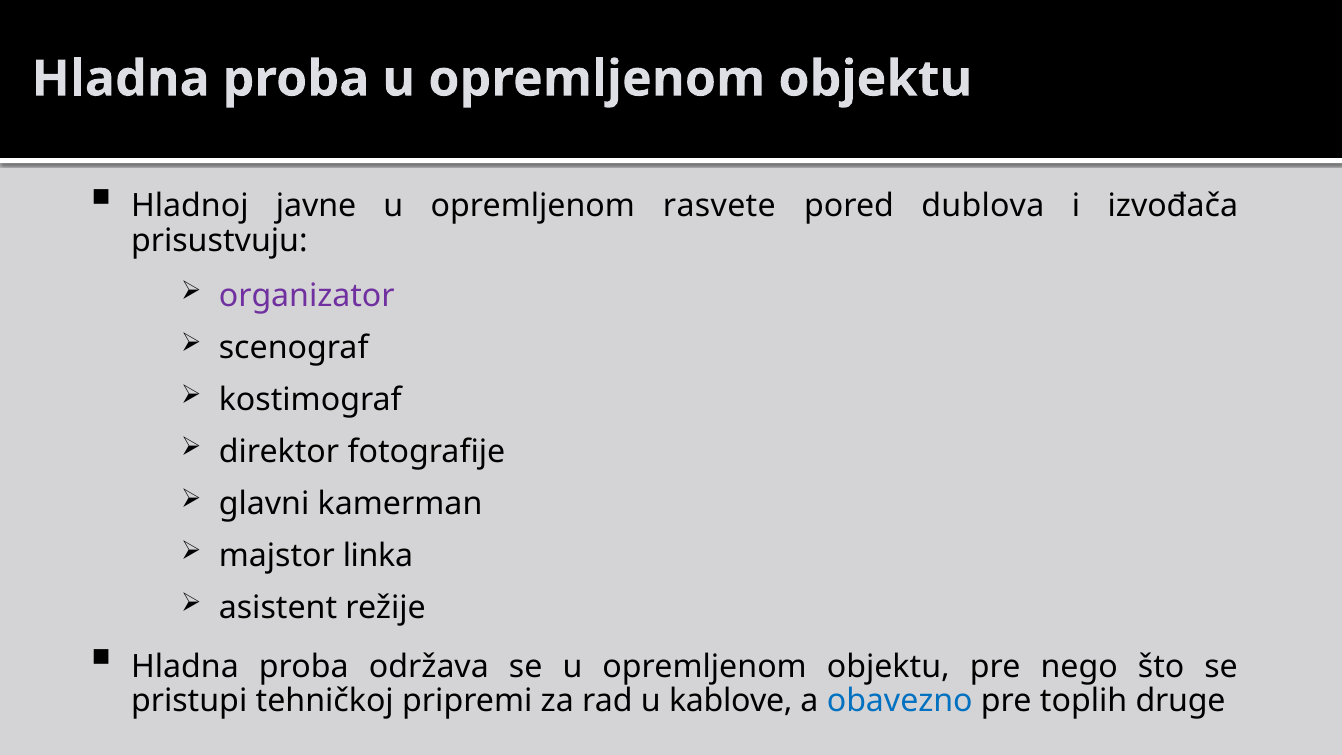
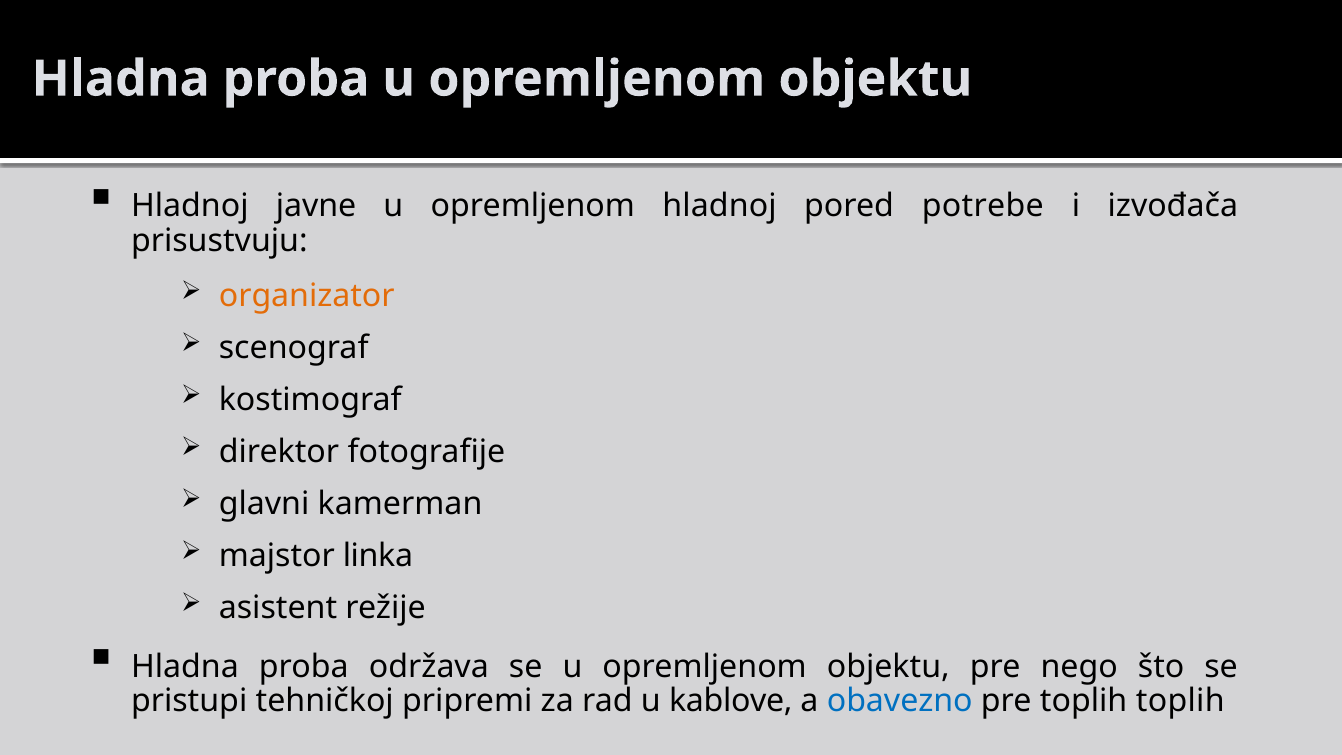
opremljenom rasvete: rasvete -> hladnoj
dublova: dublova -> potrebe
organizator colour: purple -> orange
toplih druge: druge -> toplih
